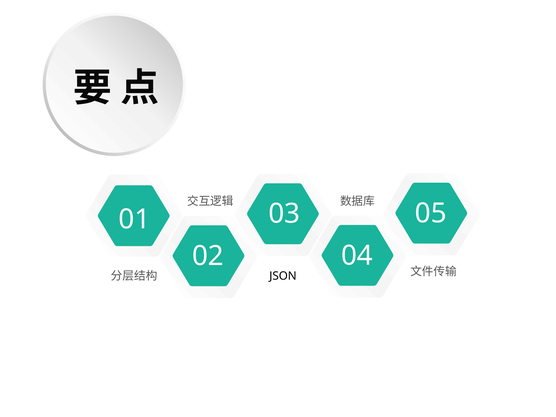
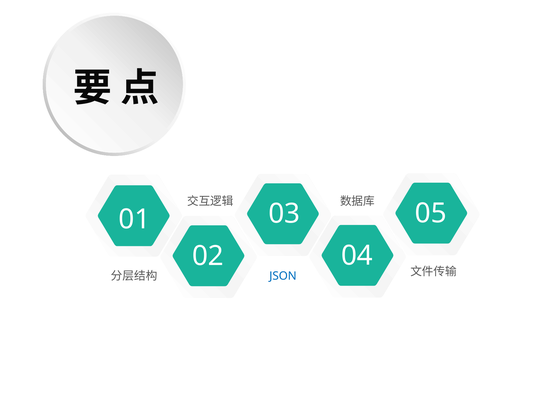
JSON colour: black -> blue
